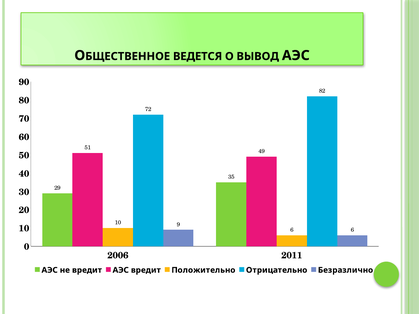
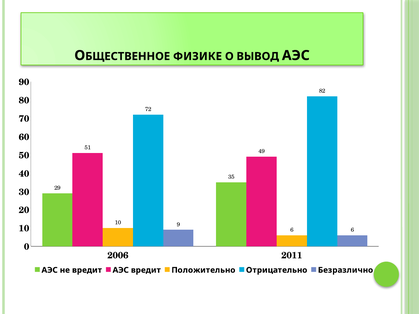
ВЕДЕТСЯ: ВЕДЕТСЯ -> ФИЗИКЕ
